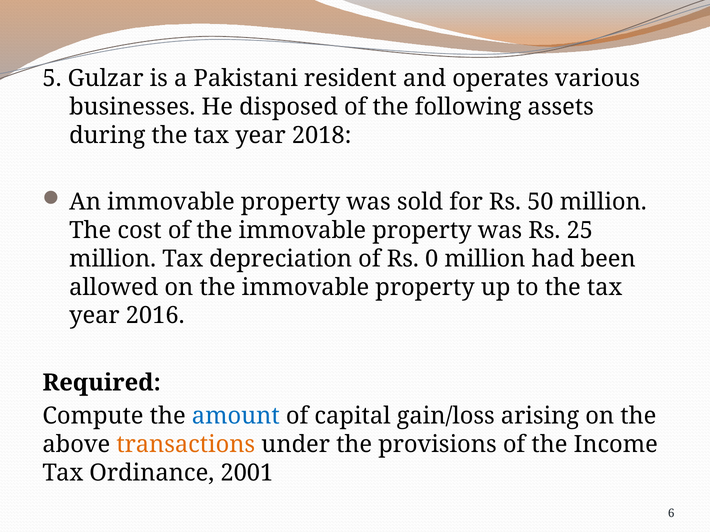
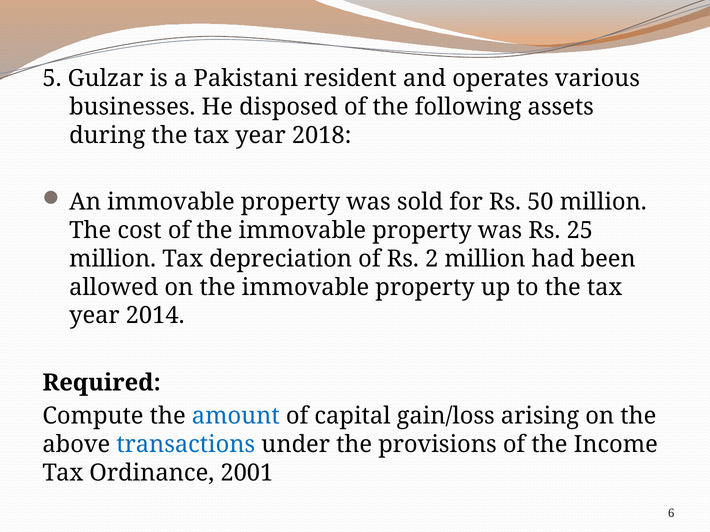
0: 0 -> 2
2016: 2016 -> 2014
transactions colour: orange -> blue
